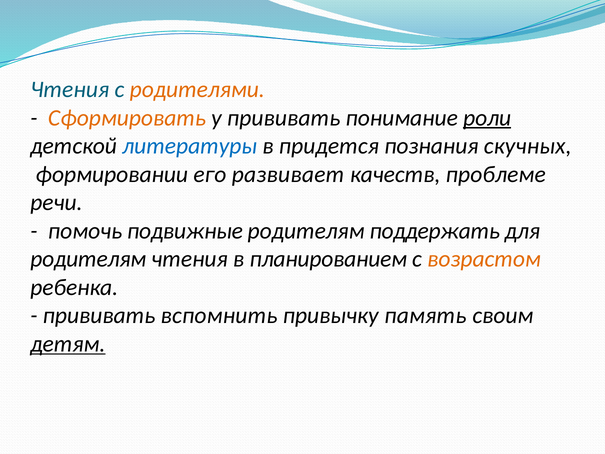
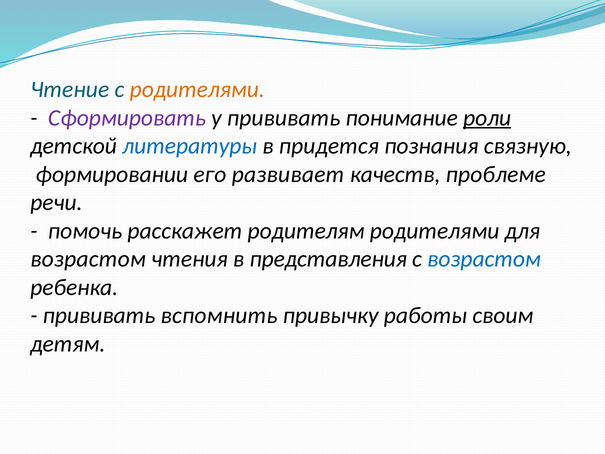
Чтения at (70, 89): Чтения -> Чтение
Сформировать colour: orange -> purple
скучных: скучных -> связную
подвижные: подвижные -> расскажет
родителям поддержать: поддержать -> родителями
родителям at (88, 259): родителям -> возрастом
планированием: планированием -> представления
возрастом at (484, 259) colour: orange -> blue
память: память -> работы
детям underline: present -> none
